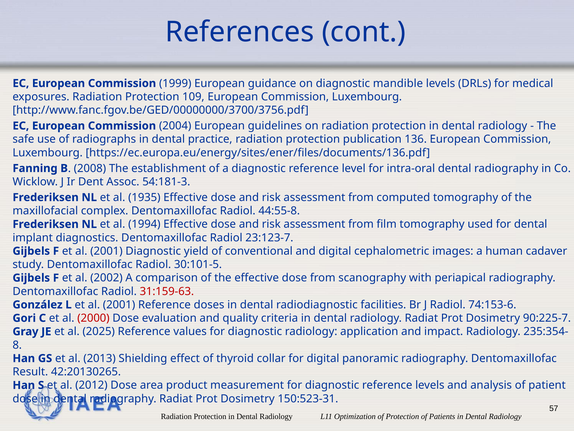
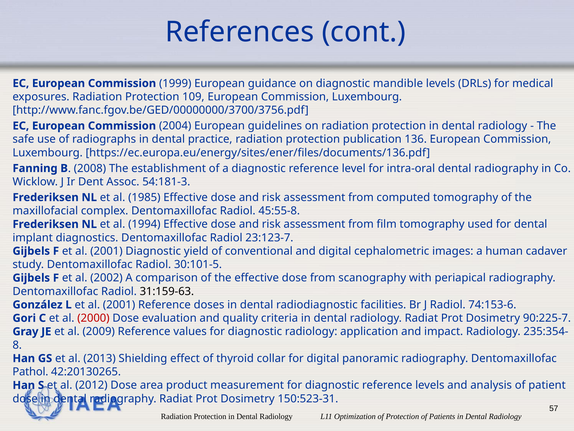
1935: 1935 -> 1985
44:55-8: 44:55-8 -> 45:55-8
31:159-63 colour: red -> black
2025: 2025 -> 2009
Result: Result -> Pathol
